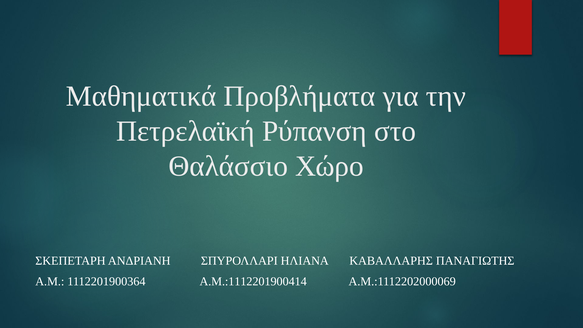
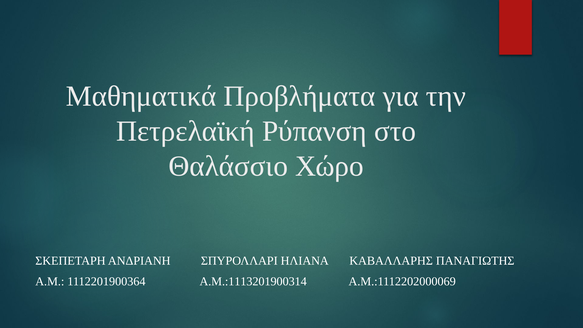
Α.Μ.:1112201900414: Α.Μ.:1112201900414 -> Α.Μ.:1113201900314
